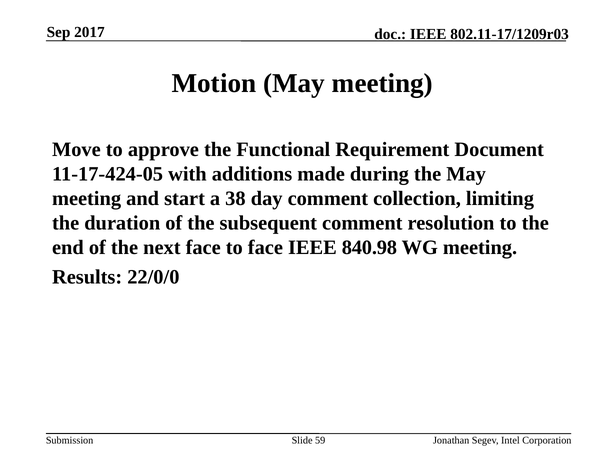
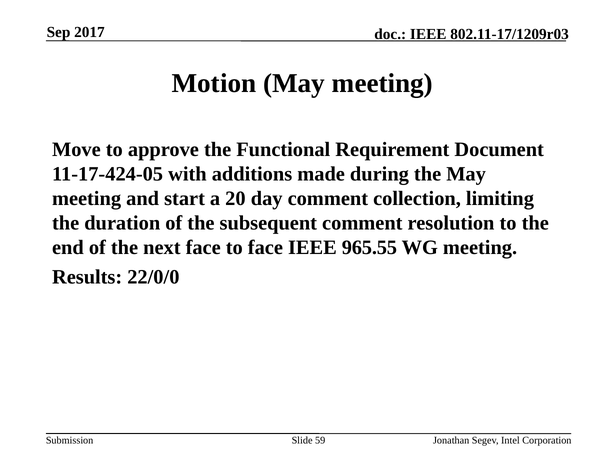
38: 38 -> 20
840.98: 840.98 -> 965.55
